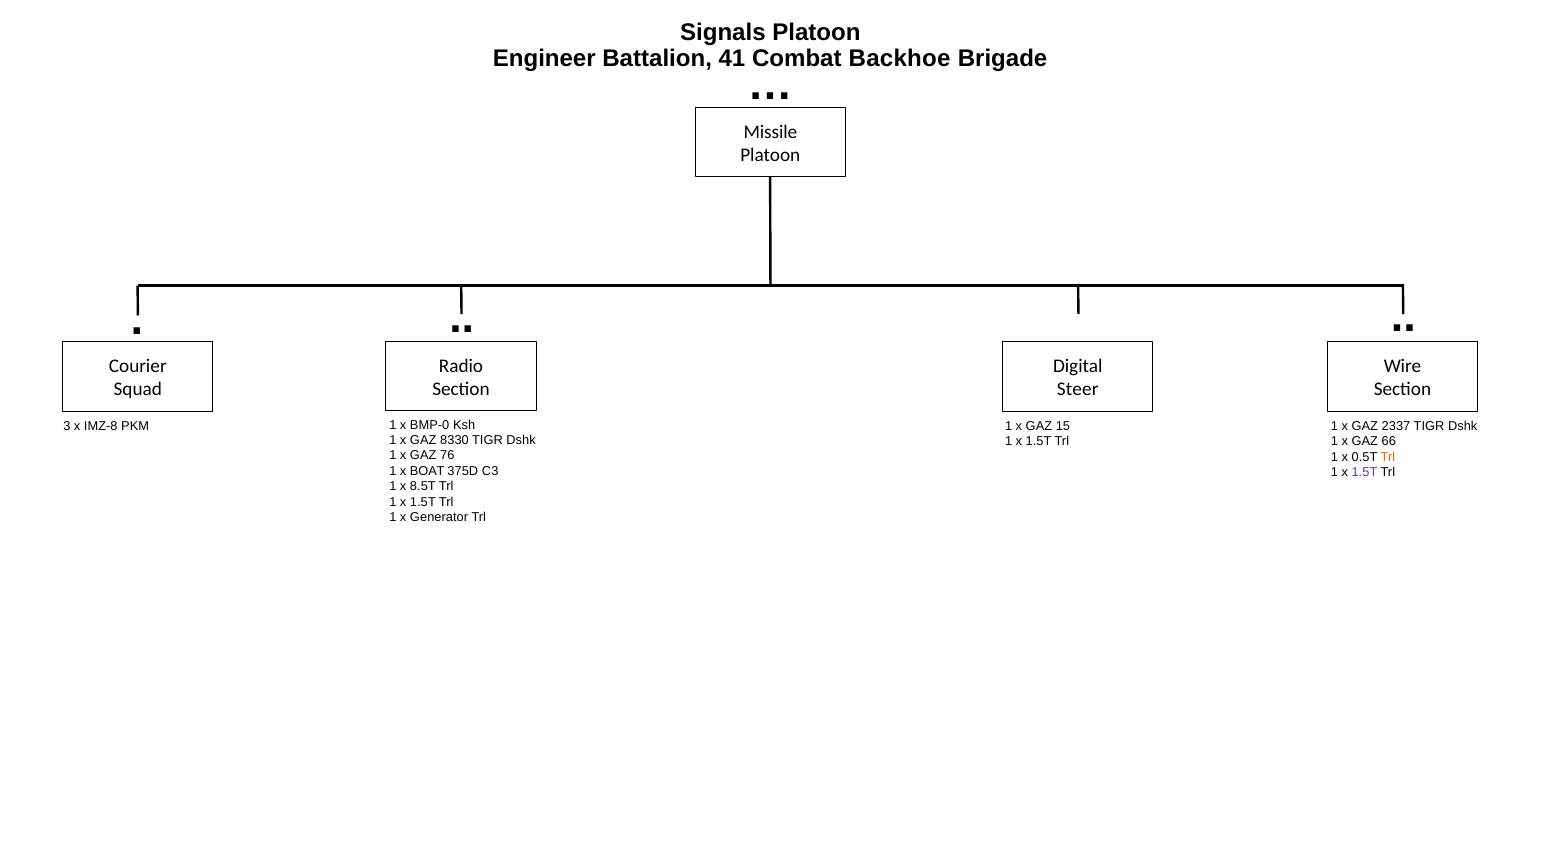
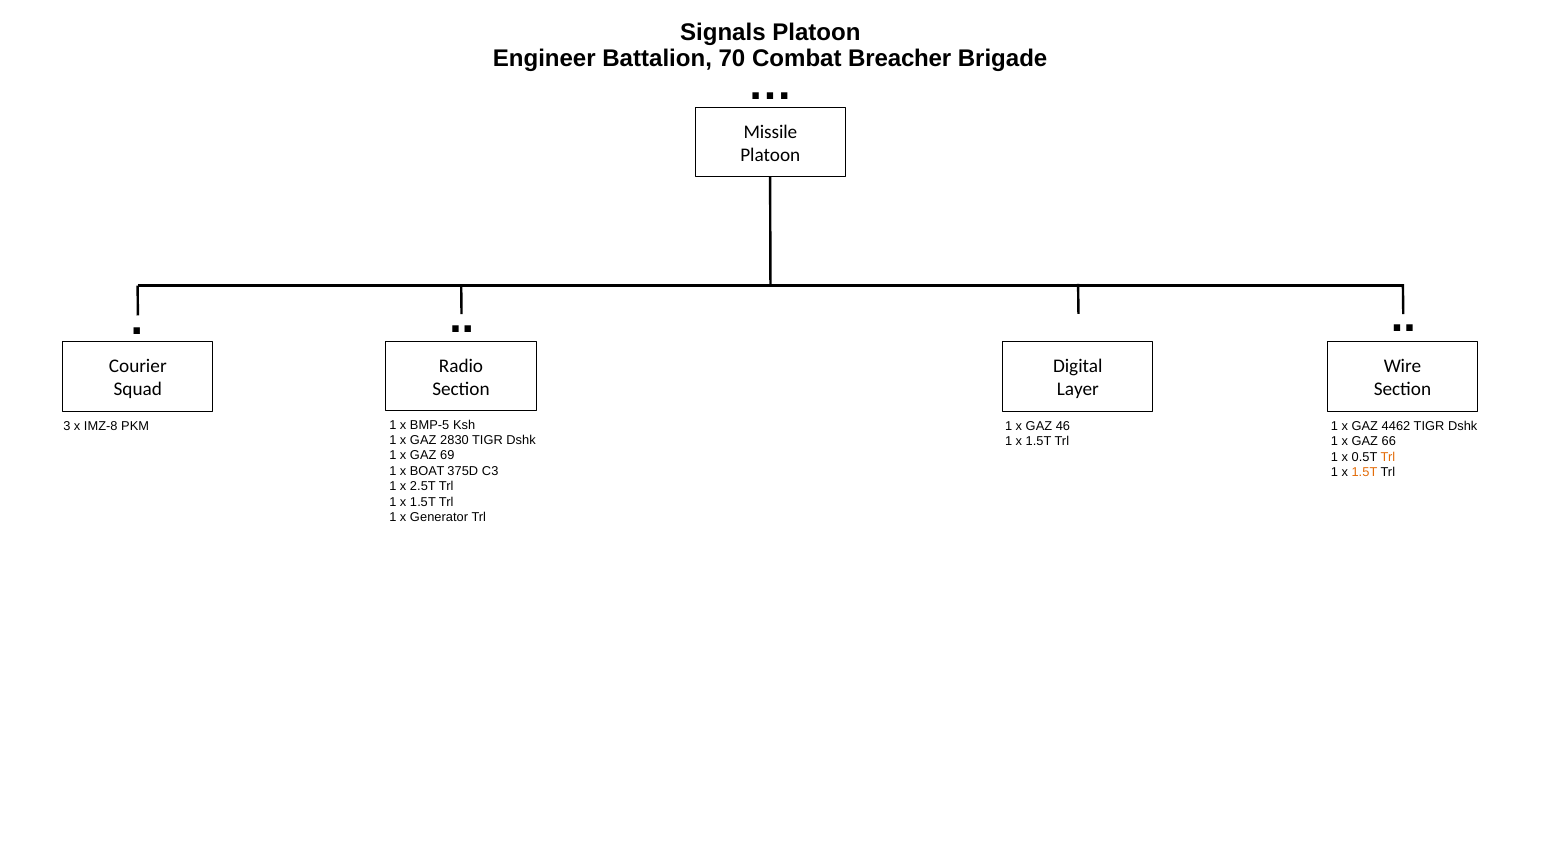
41: 41 -> 70
Backhoe: Backhoe -> Breacher
Steer: Steer -> Layer
BMP-0: BMP-0 -> BMP-5
15: 15 -> 46
2337: 2337 -> 4462
8330: 8330 -> 2830
76: 76 -> 69
1.5T at (1364, 472) colour: purple -> orange
8.5T: 8.5T -> 2.5T
